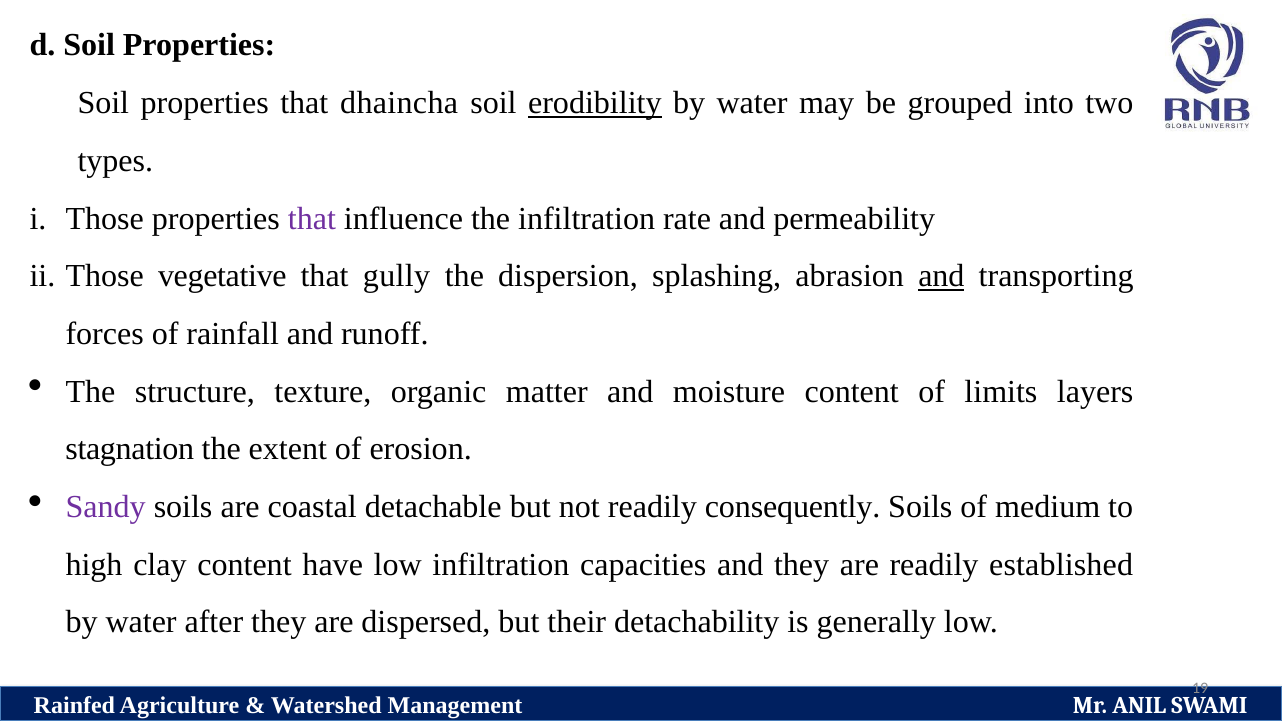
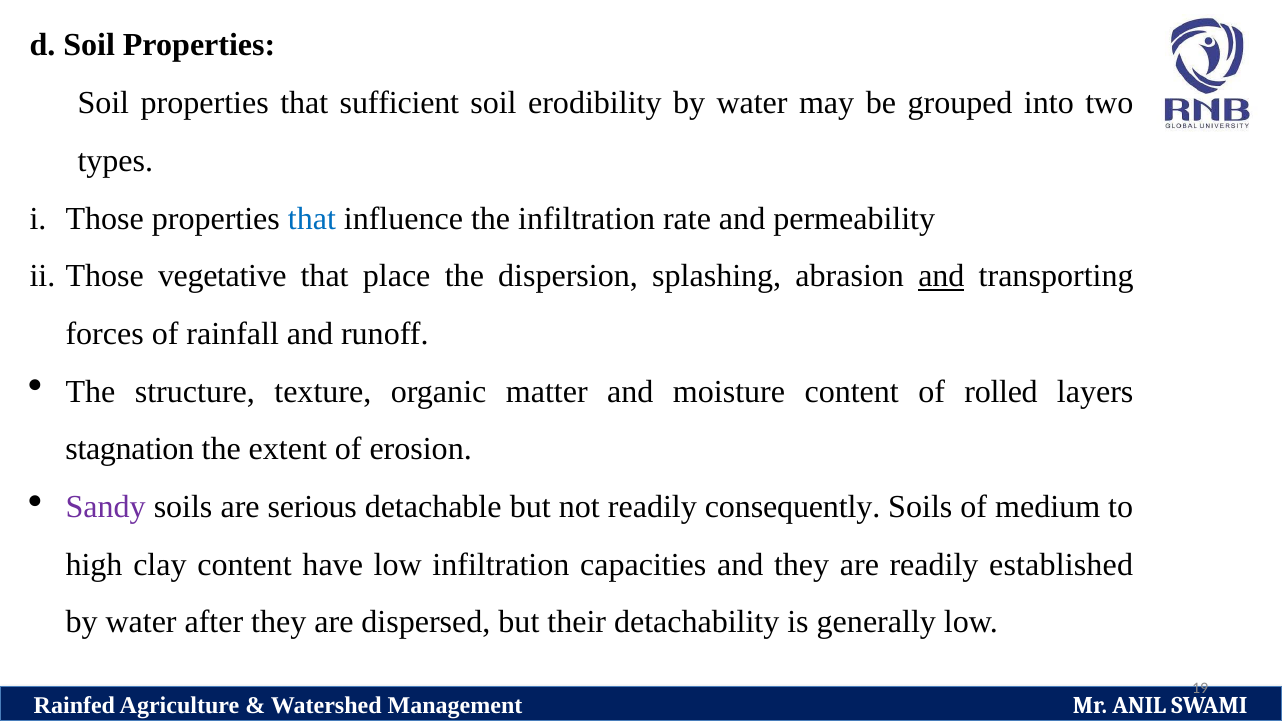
dhaincha: dhaincha -> sufficient
erodibility underline: present -> none
that at (312, 218) colour: purple -> blue
gully: gully -> place
limits: limits -> rolled
coastal: coastal -> serious
